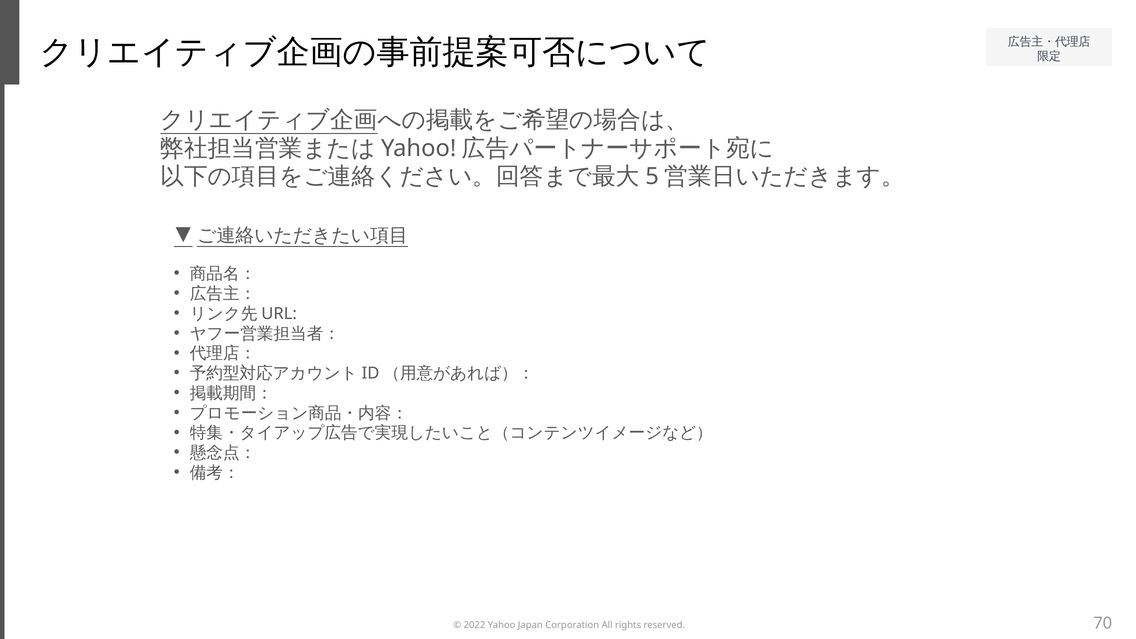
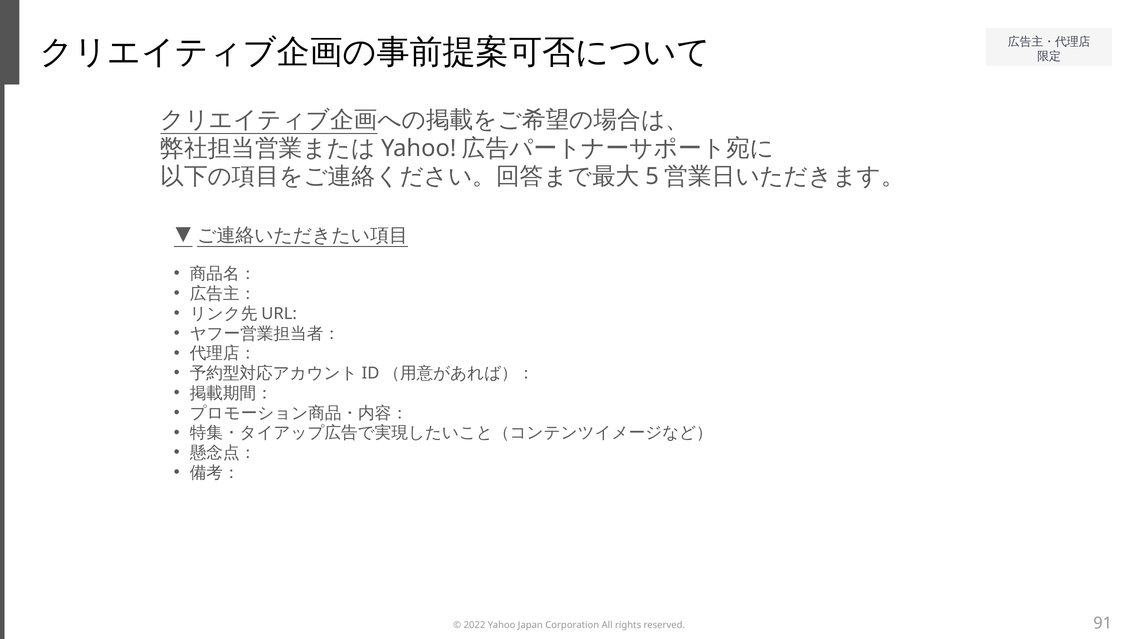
70: 70 -> 91
